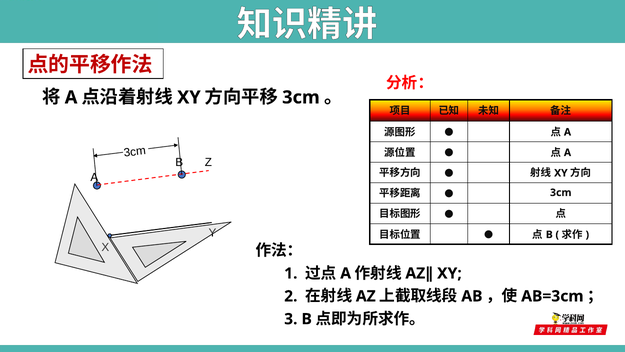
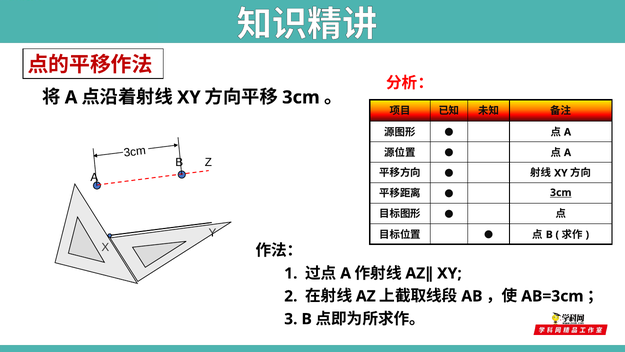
3cm at (561, 192) underline: none -> present
